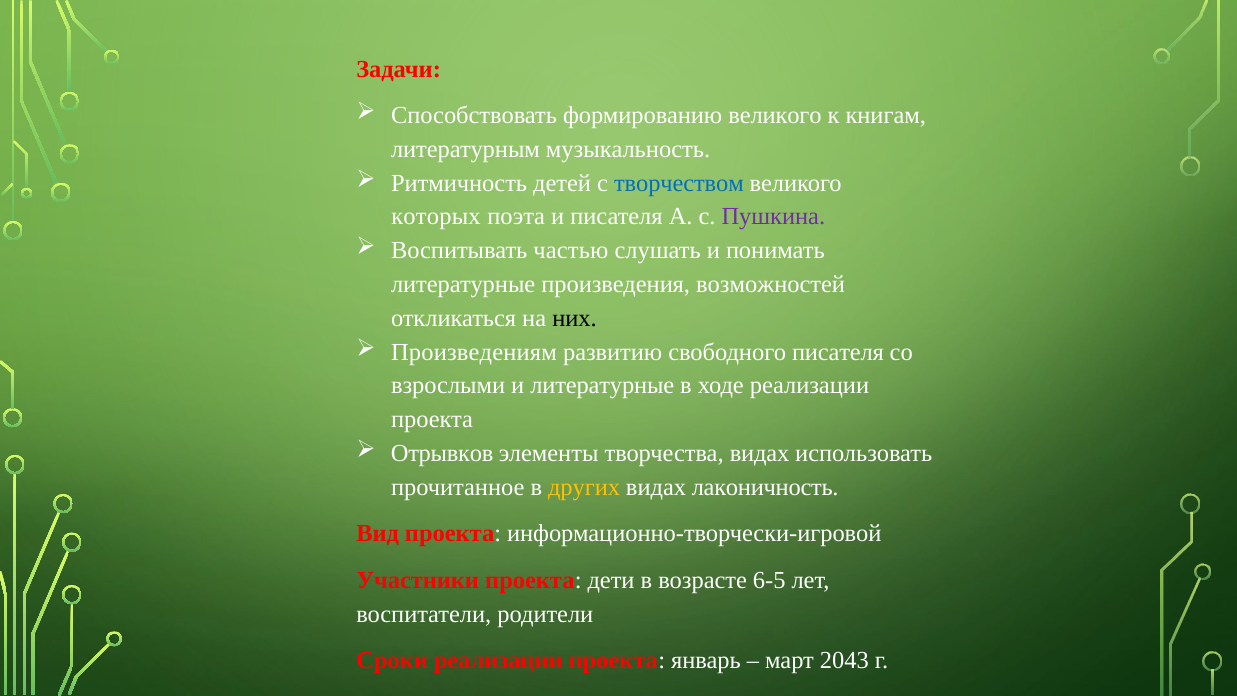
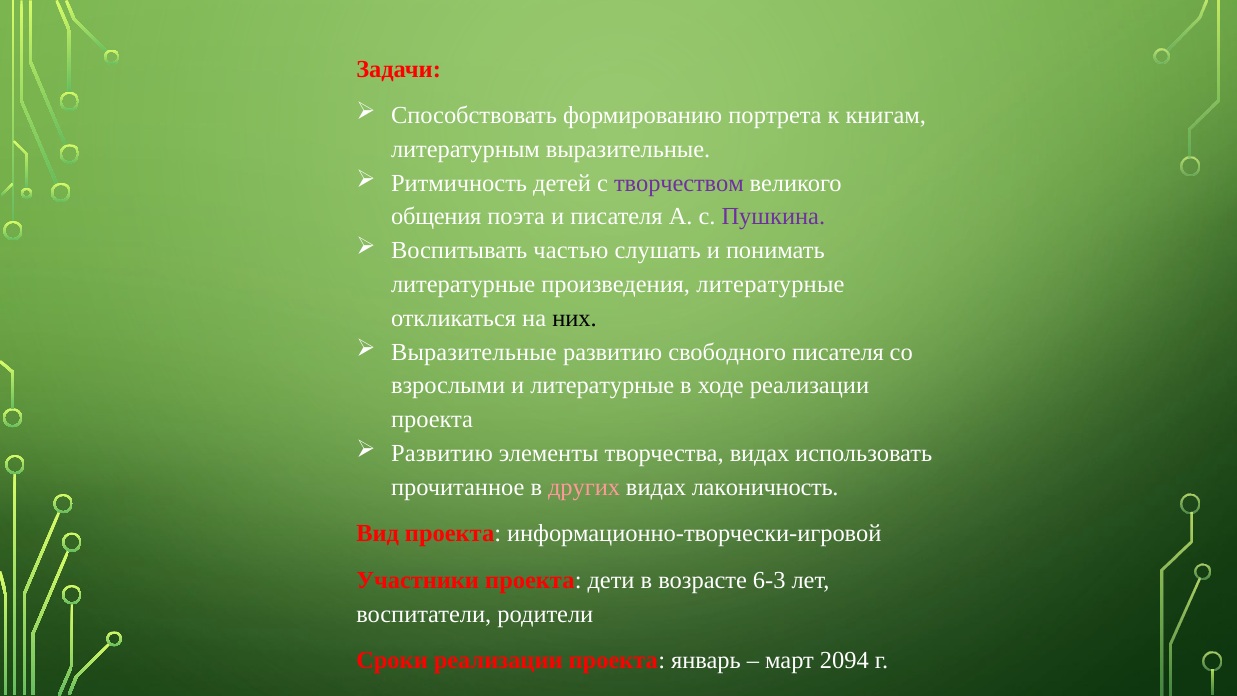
формированию великого: великого -> портрета
литературным музыкальность: музыкальность -> выразительные
творчеством colour: blue -> purple
которых: которых -> общения
произведения возможностей: возможностей -> литературные
Произведениям at (474, 352): Произведениям -> Выразительные
Отрывков at (442, 453): Отрывков -> Развитию
других colour: yellow -> pink
6-5: 6-5 -> 6-3
2043: 2043 -> 2094
